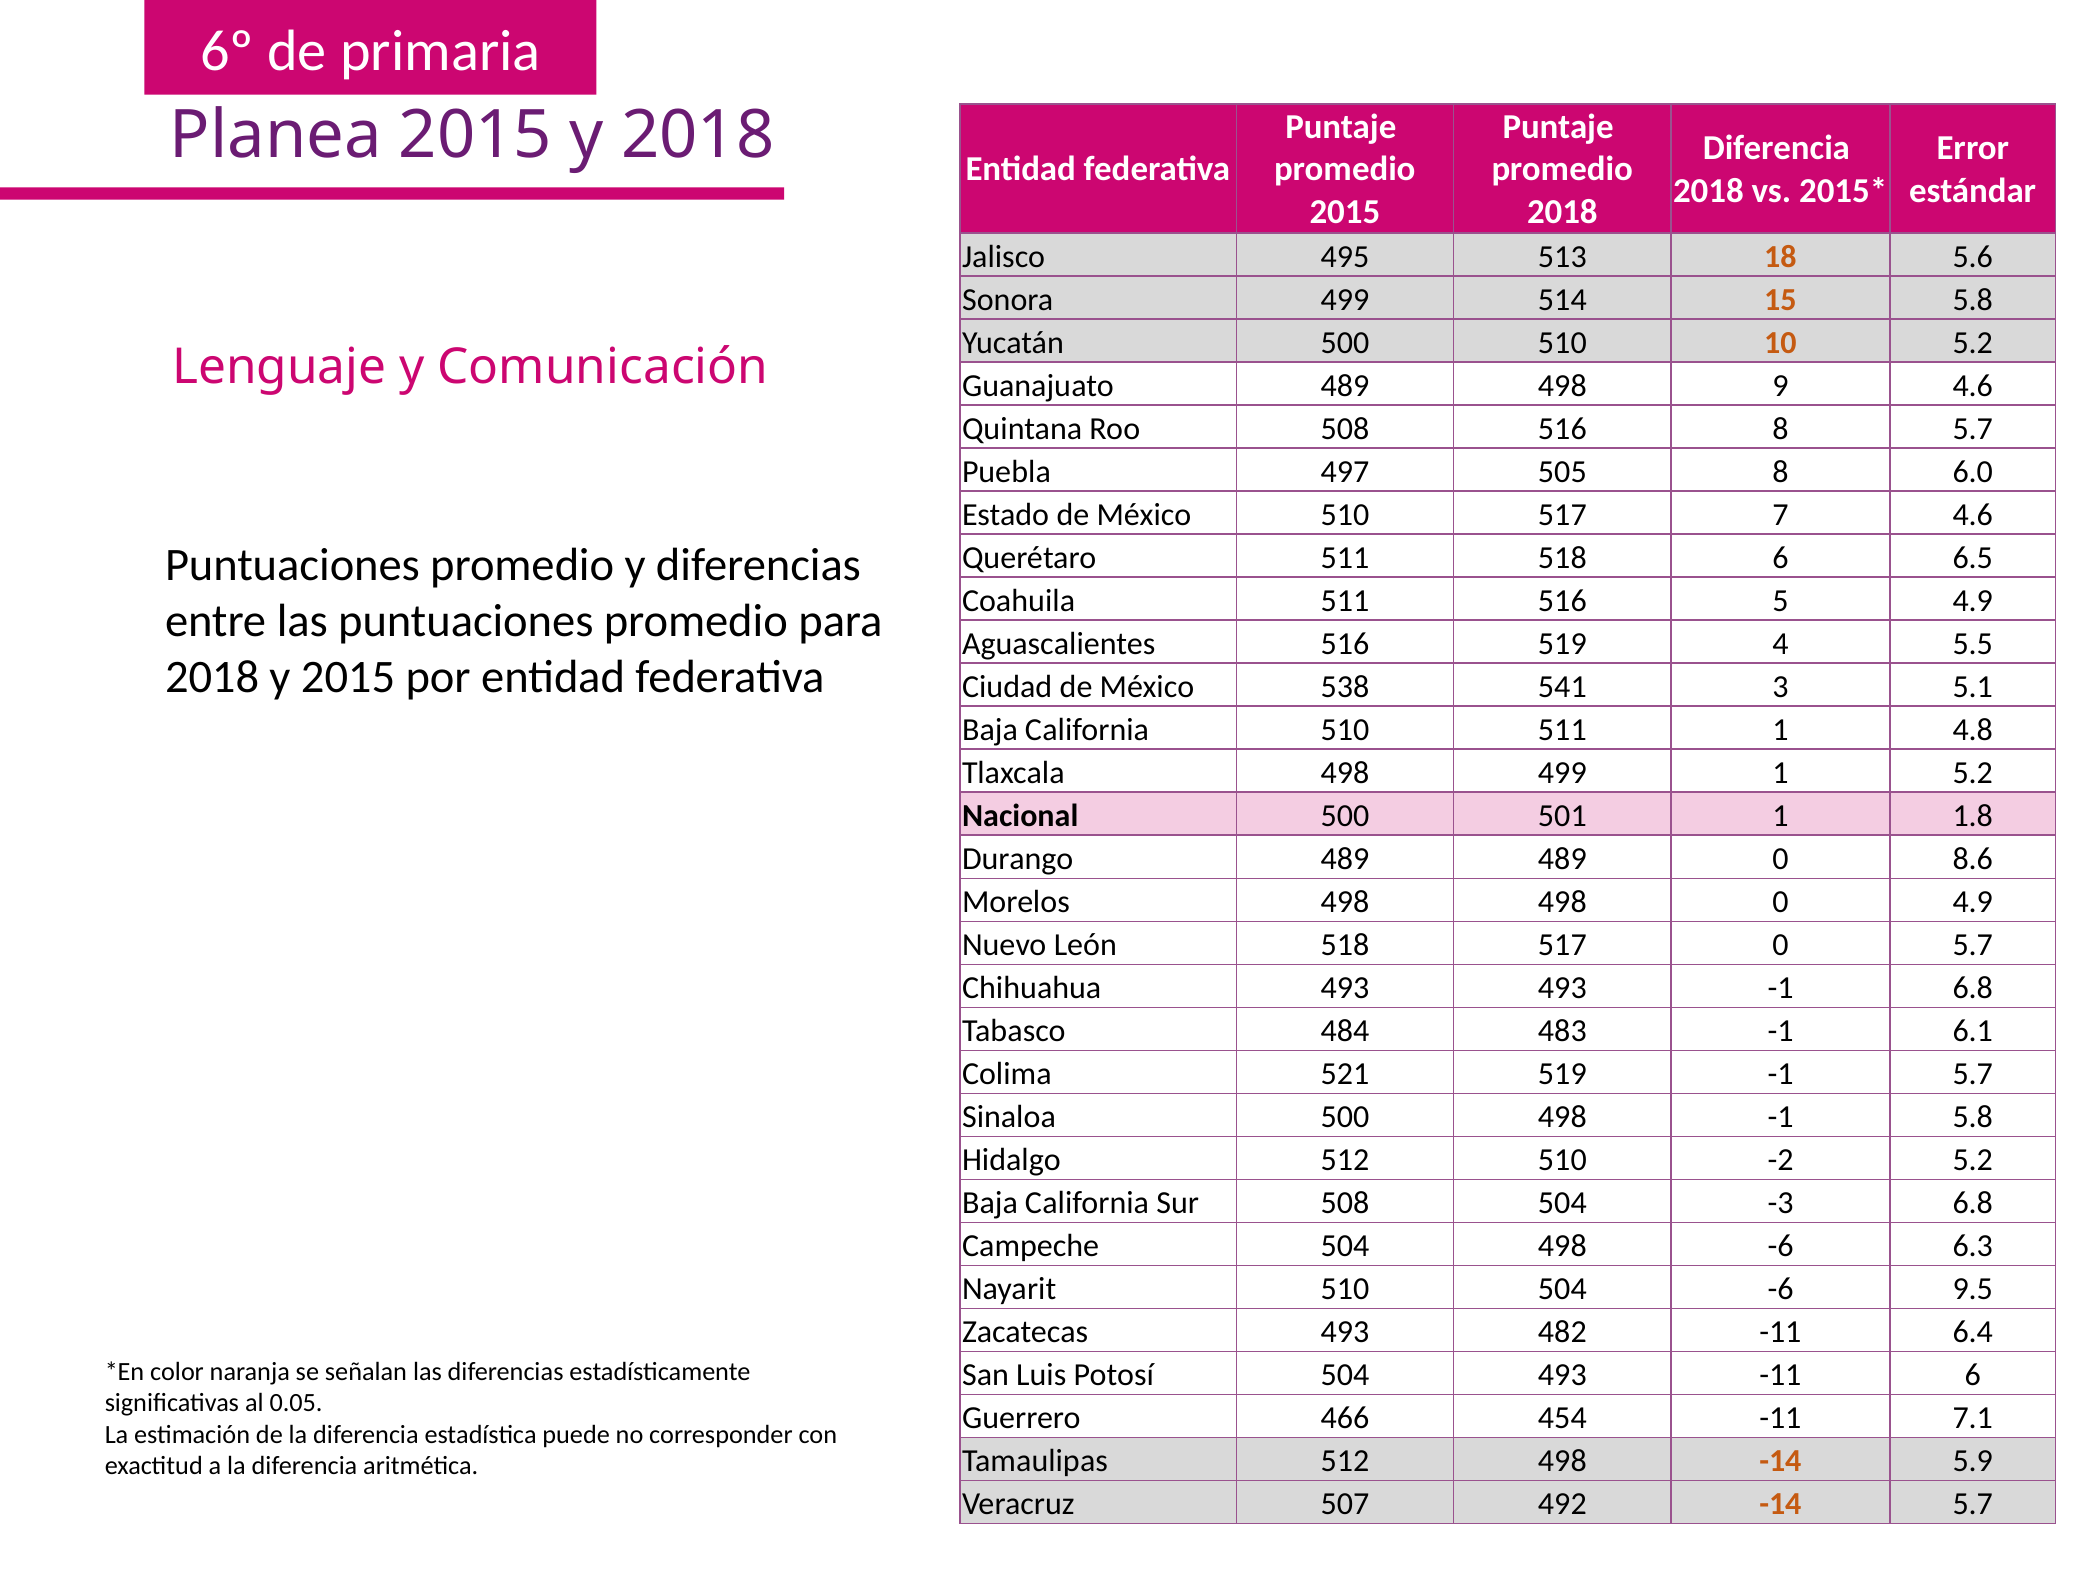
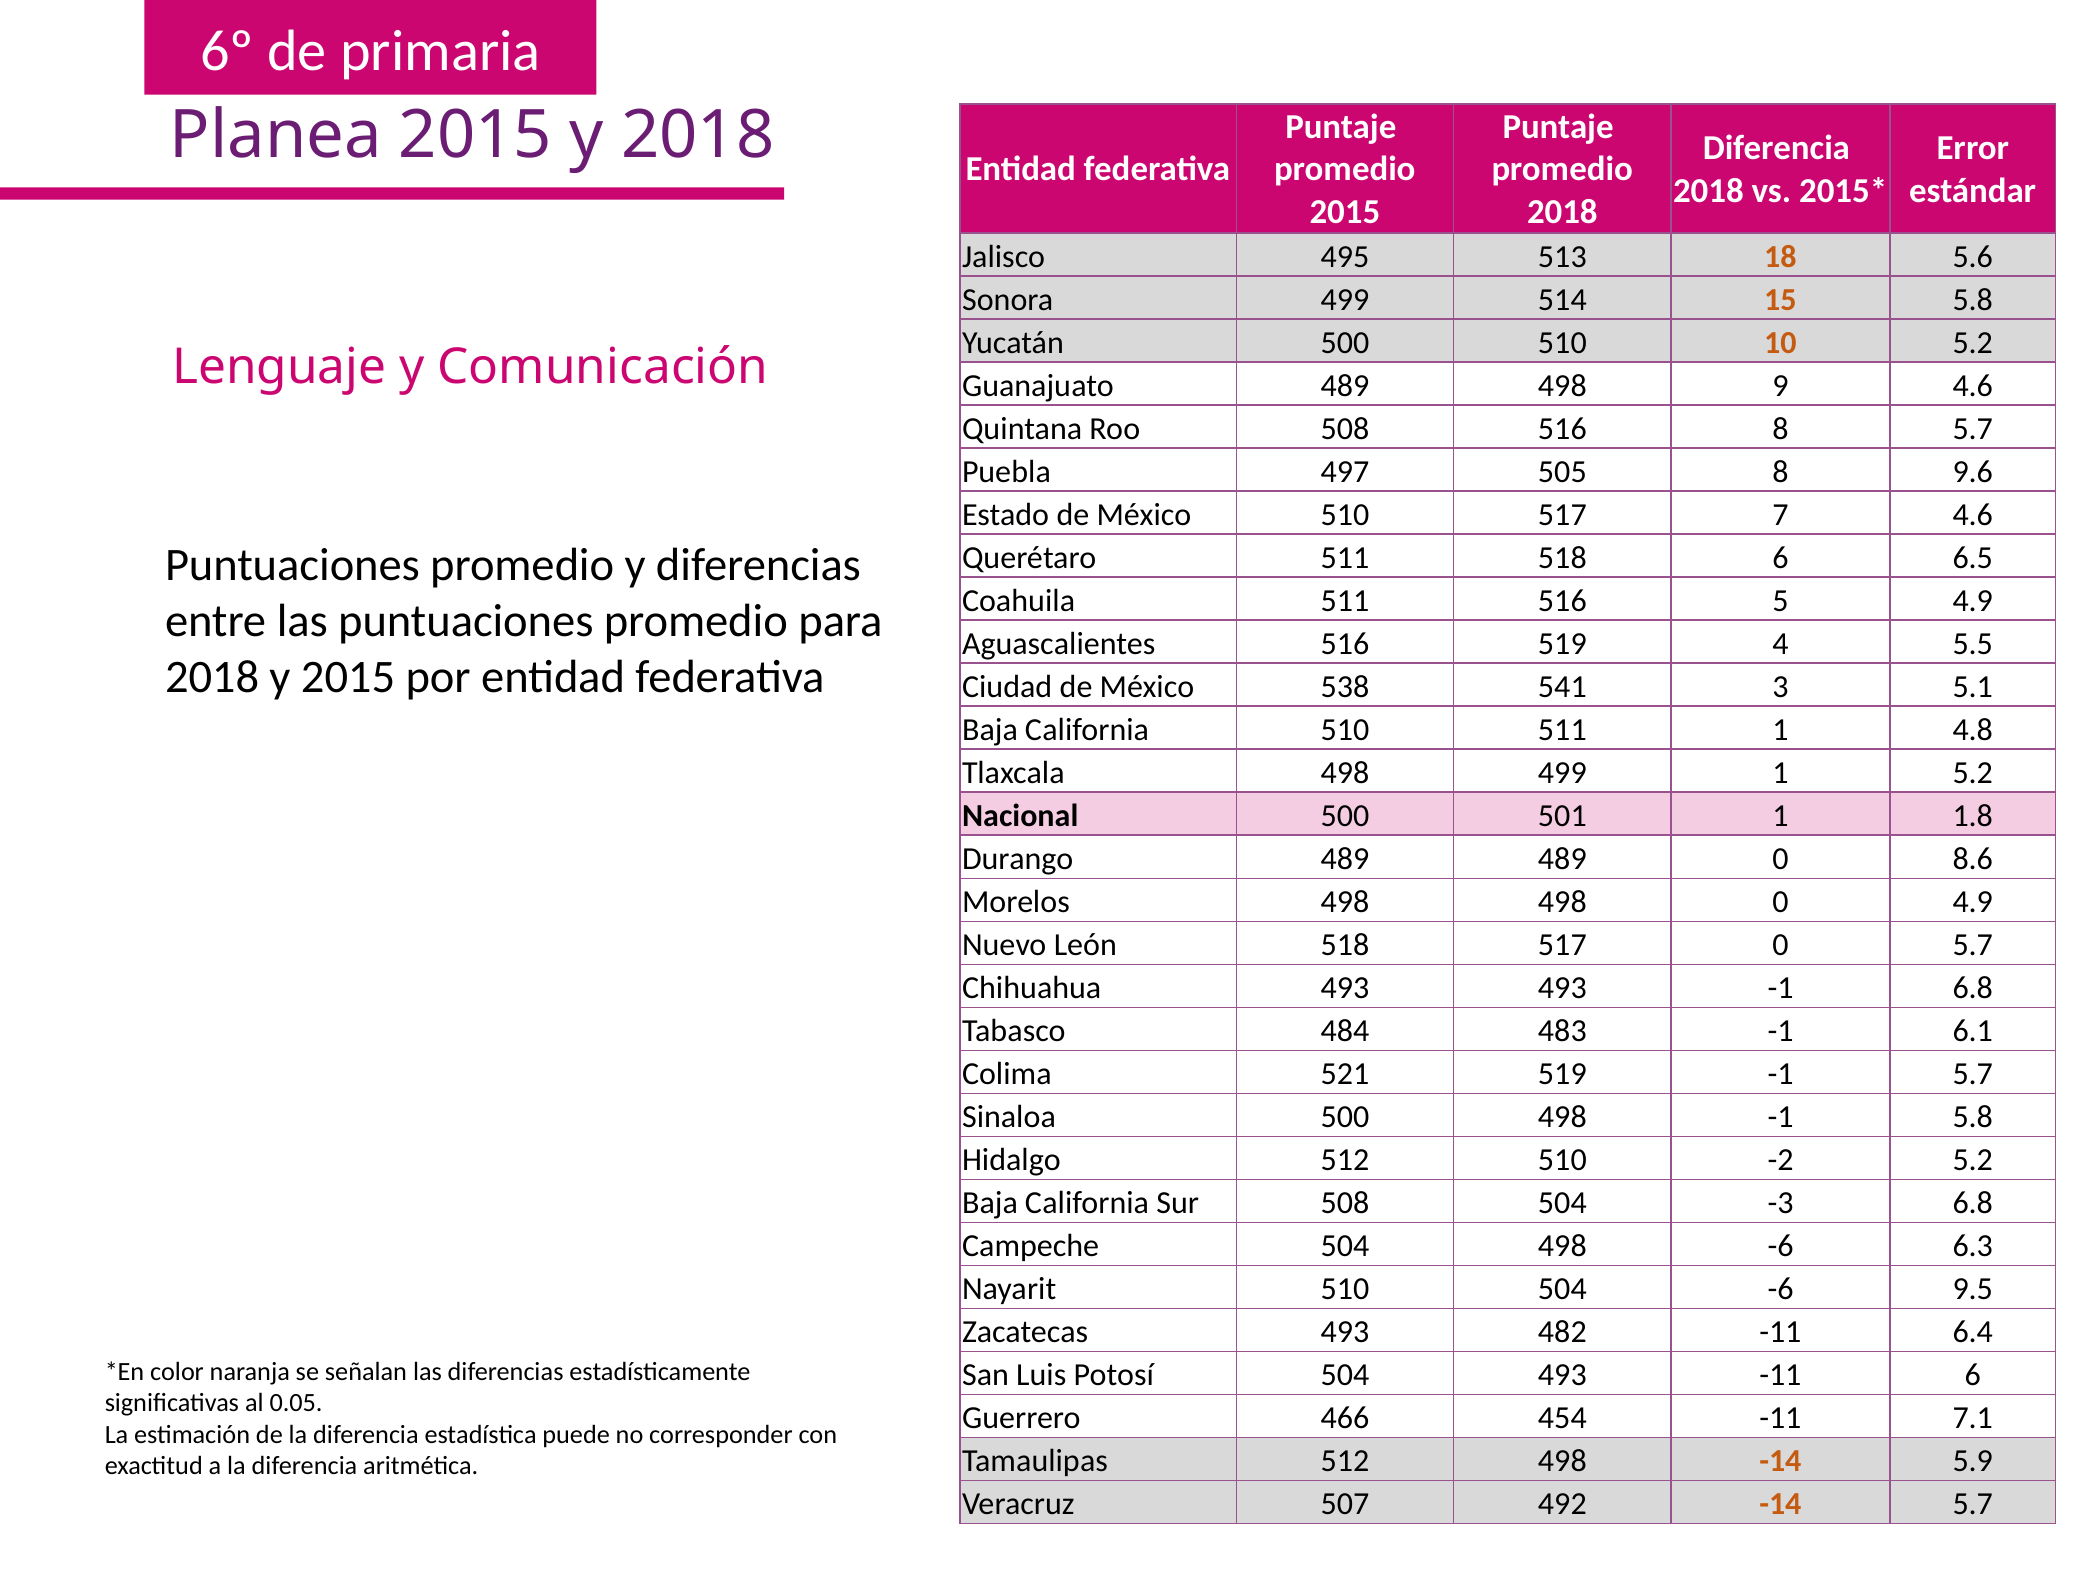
6.0: 6.0 -> 9.6
